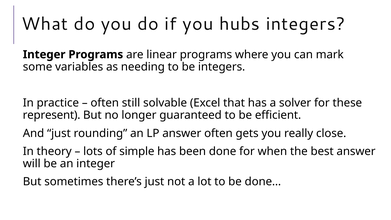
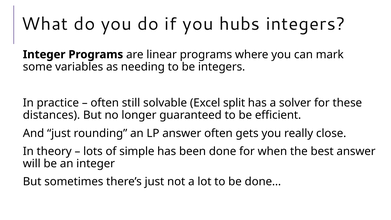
that: that -> split
represent: represent -> distances
